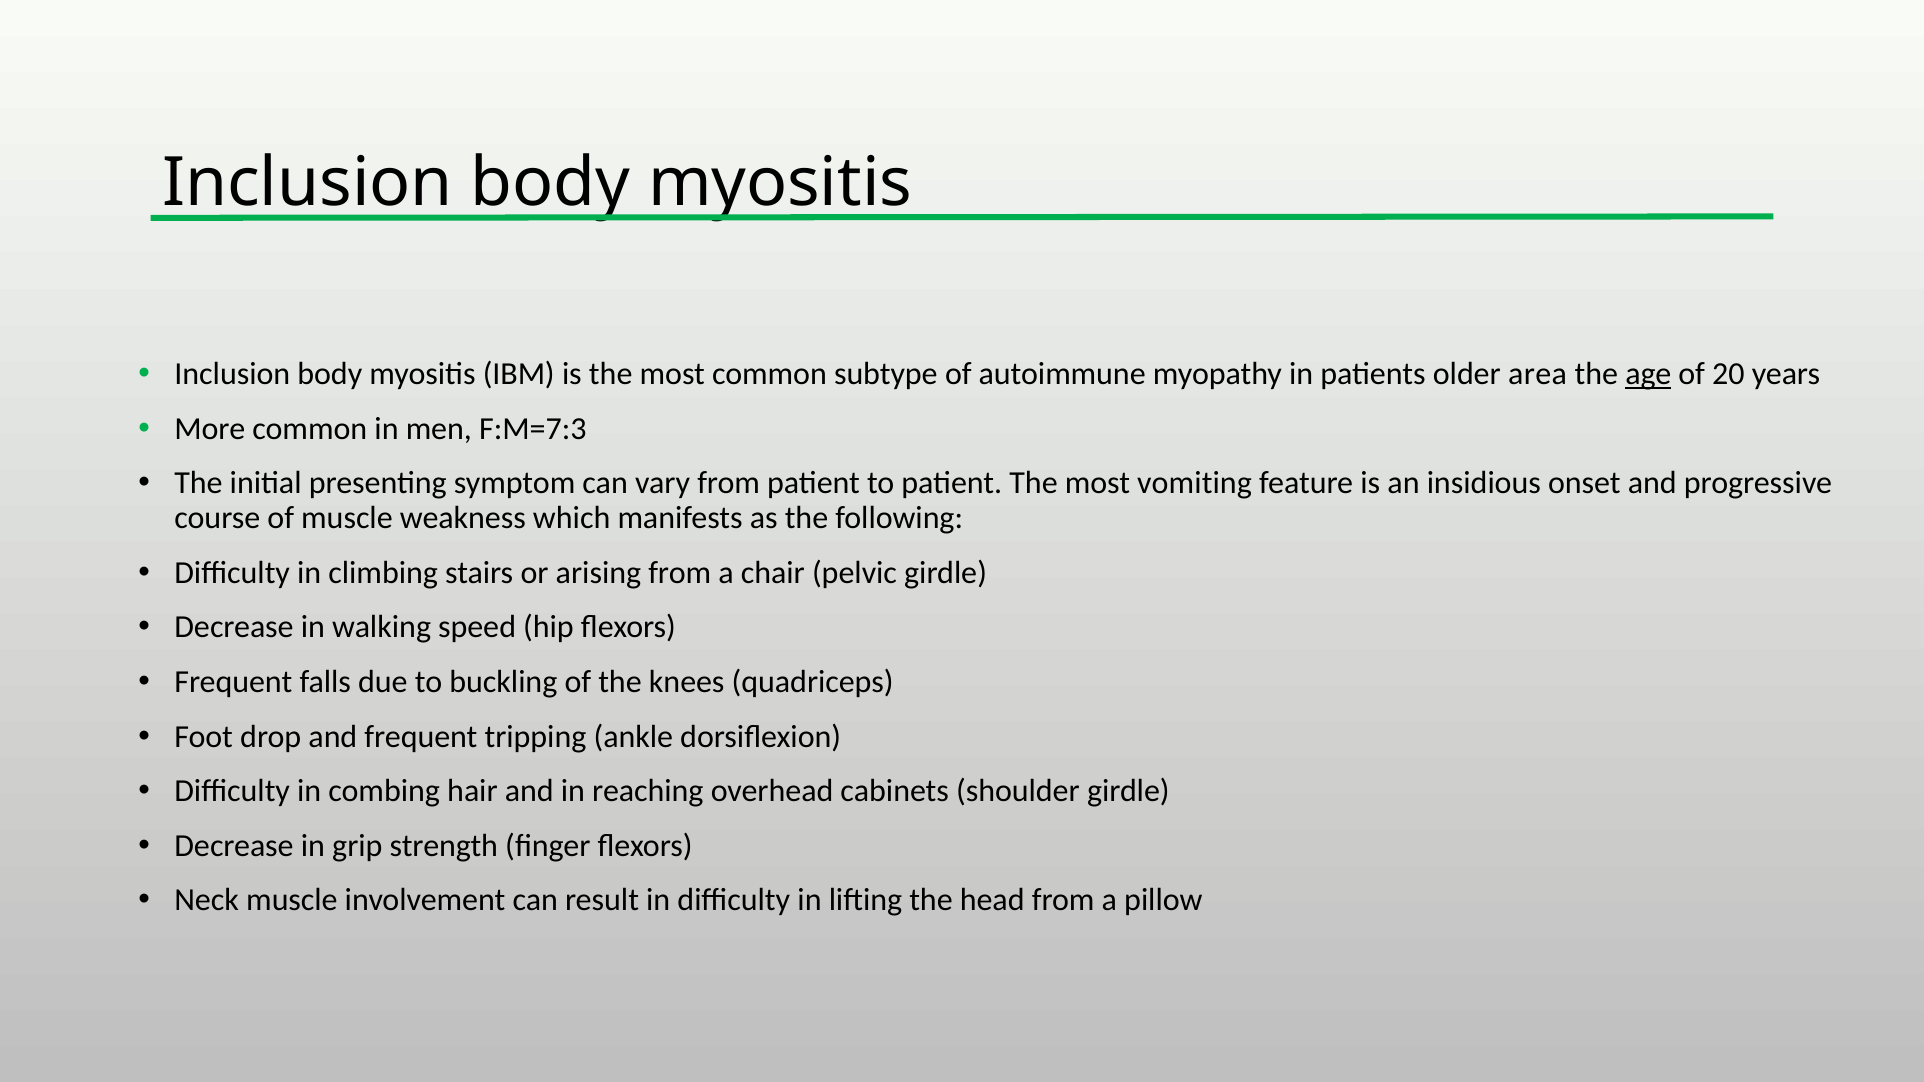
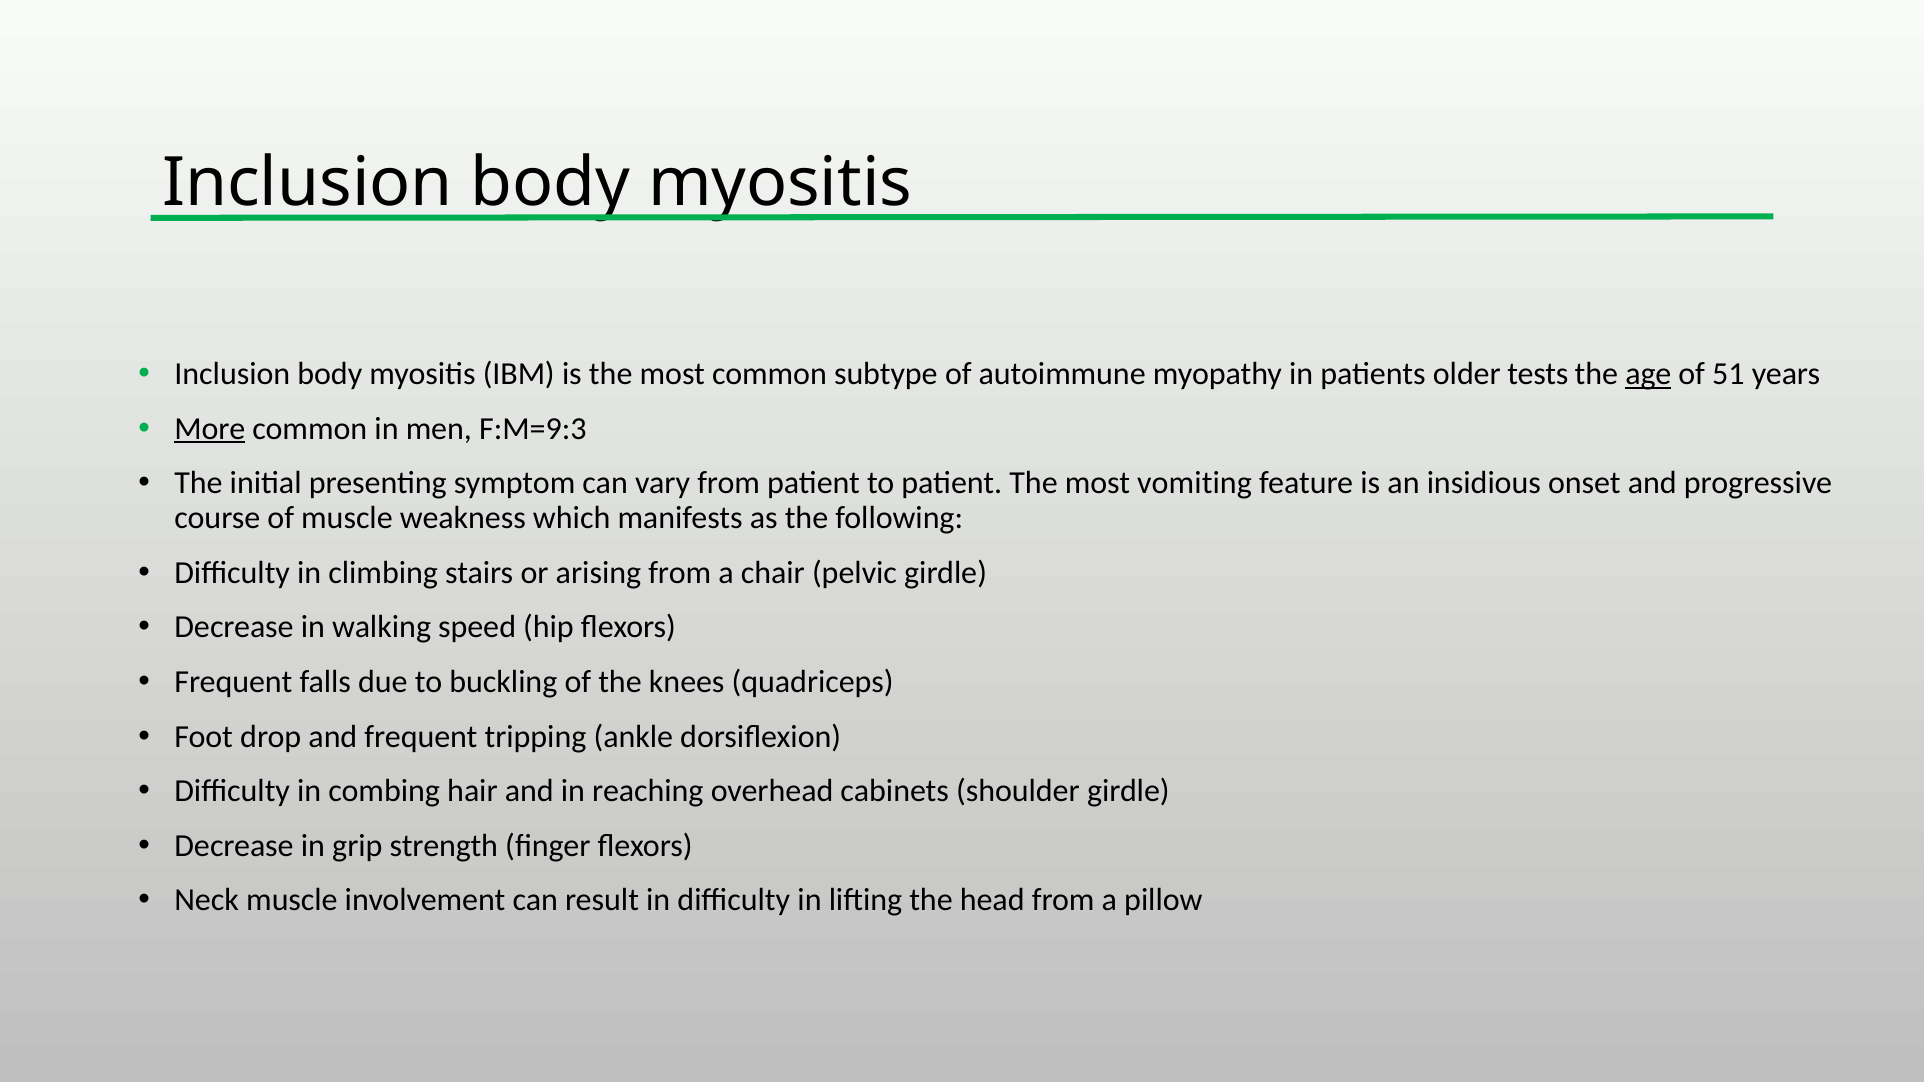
area: area -> tests
20: 20 -> 51
More underline: none -> present
F:M=7:3: F:M=7:3 -> F:M=9:3
